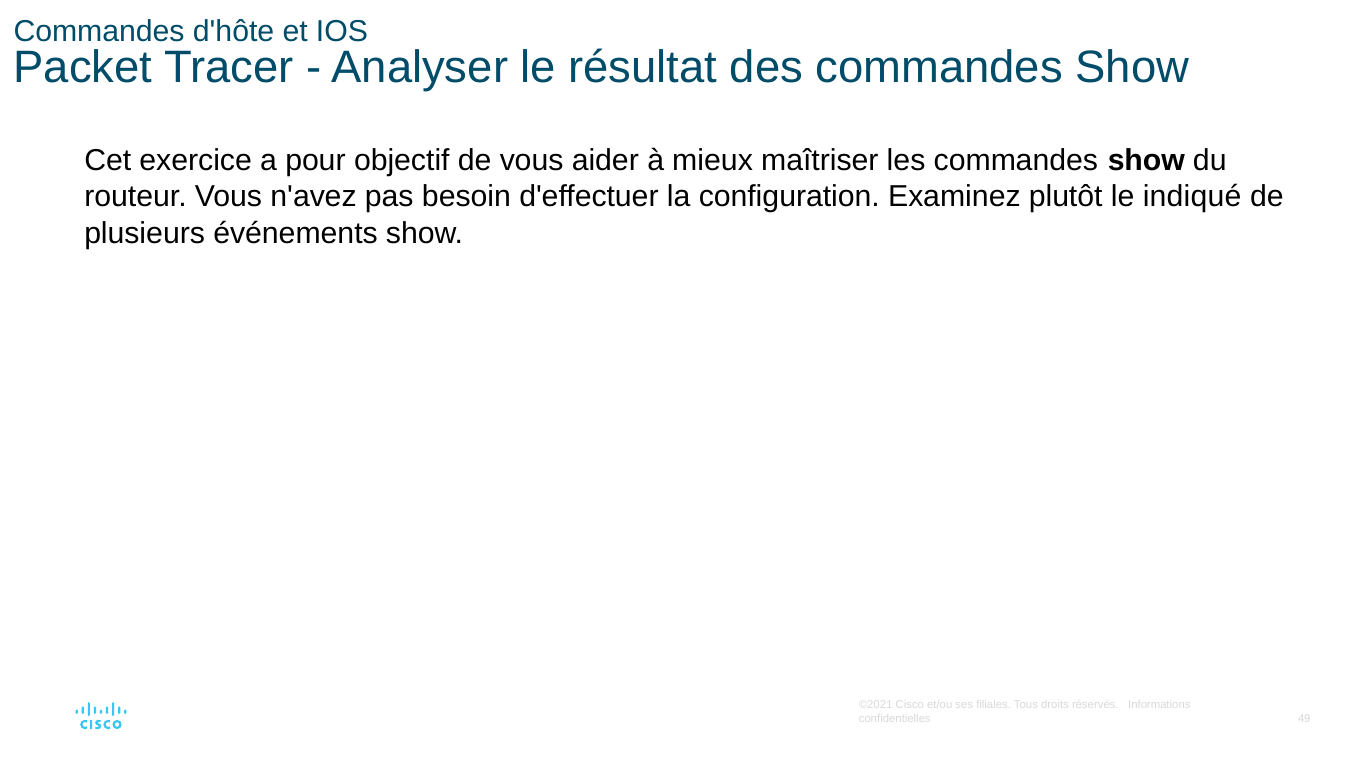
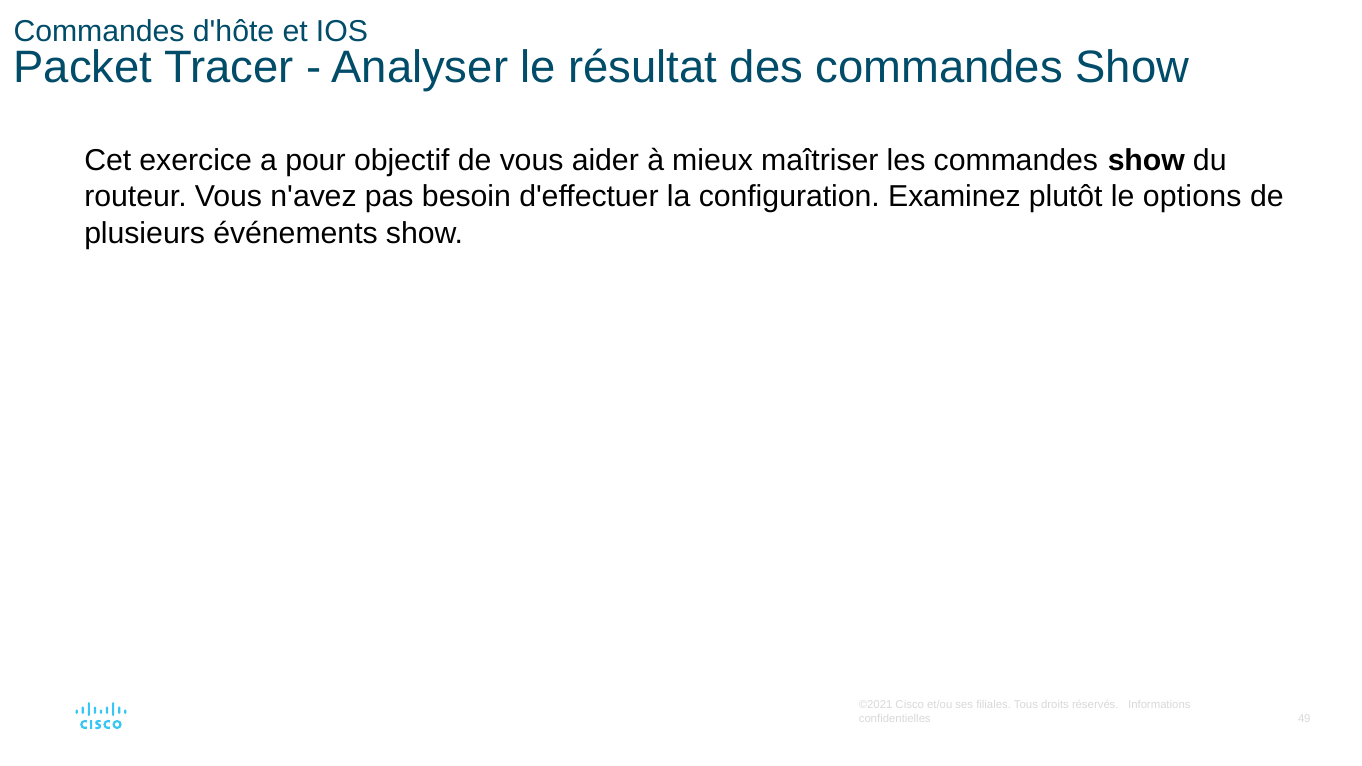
indiqué: indiqué -> options
